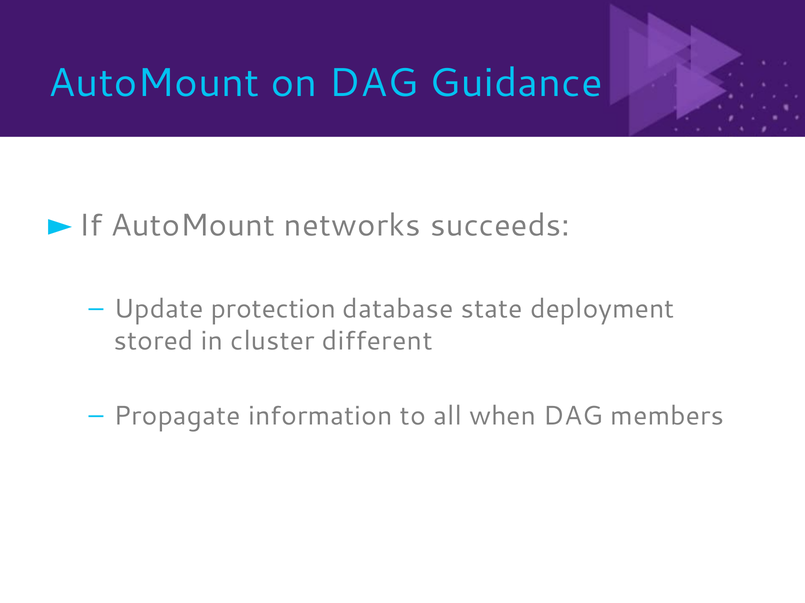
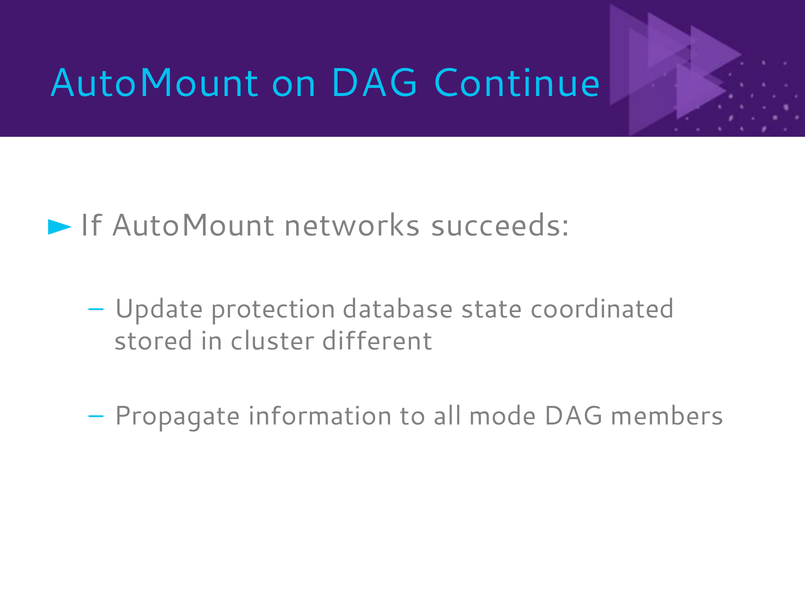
Guidance: Guidance -> Continue
deployment: deployment -> coordinated
when: when -> mode
